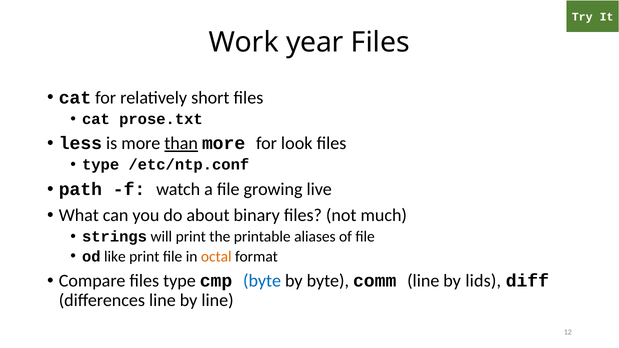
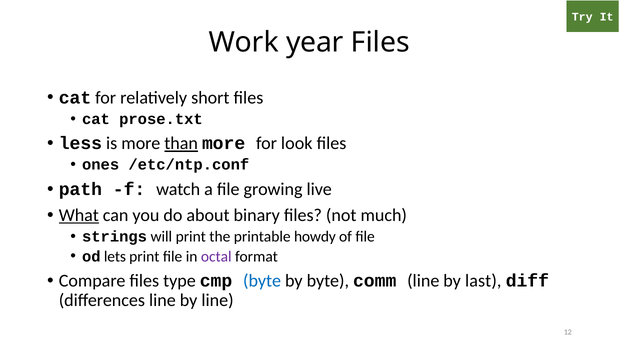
type at (101, 165): type -> ones
What underline: none -> present
aliases: aliases -> howdy
like: like -> lets
octal colour: orange -> purple
lids: lids -> last
